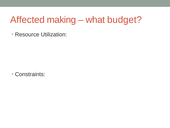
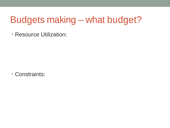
Affected: Affected -> Budgets
